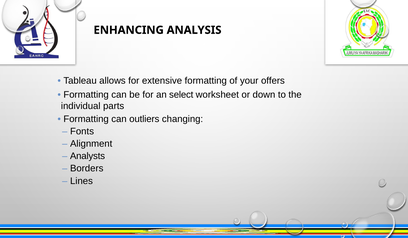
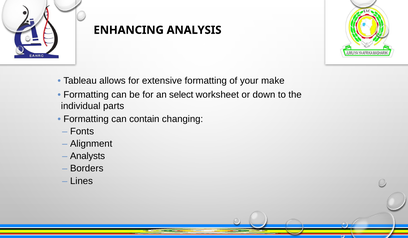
offers: offers -> make
outliers: outliers -> contain
